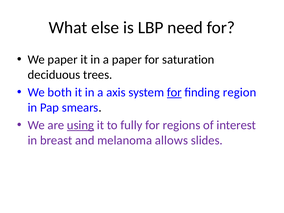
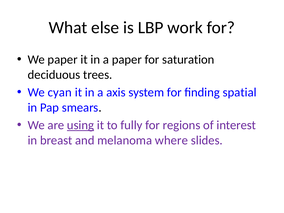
need: need -> work
both: both -> cyan
for at (174, 92) underline: present -> none
region: region -> spatial
allows: allows -> where
